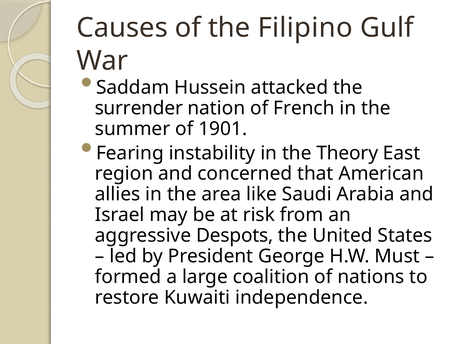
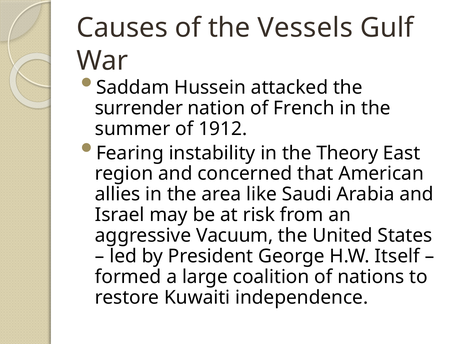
Filipino: Filipino -> Vessels
1901: 1901 -> 1912
Despots: Despots -> Vacuum
Must: Must -> Itself
